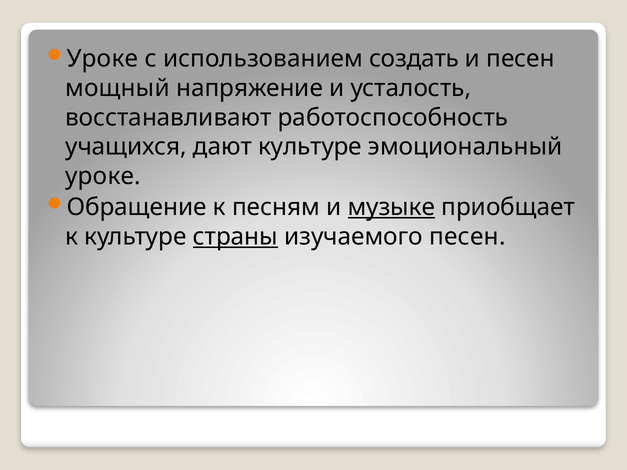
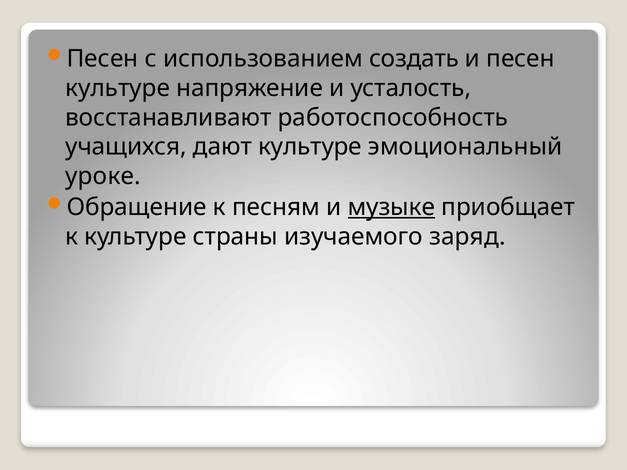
Уроке at (102, 59): Уроке -> Песен
мощный at (118, 88): мощный -> культуре
страны underline: present -> none
изучаемого песен: песен -> заряд
